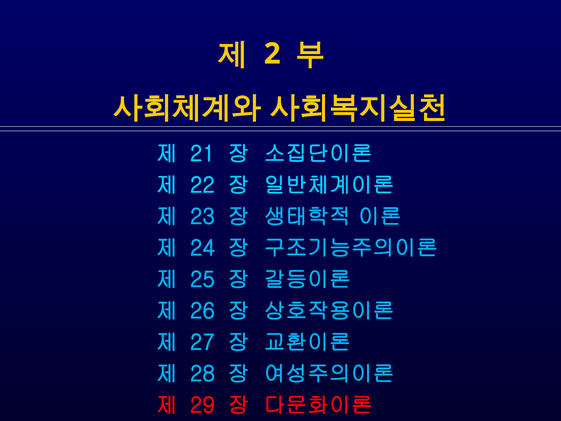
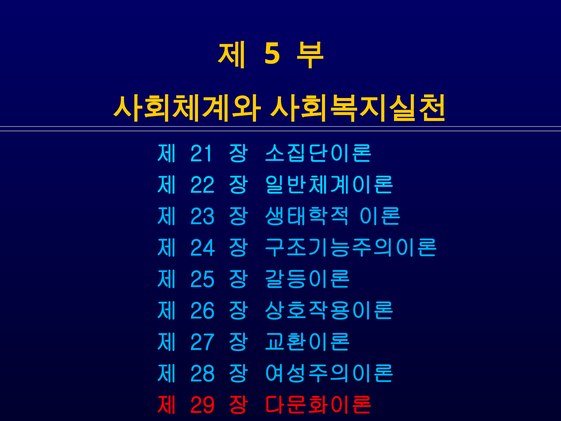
2: 2 -> 5
